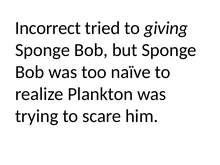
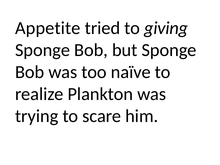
Incorrect: Incorrect -> Appetite
